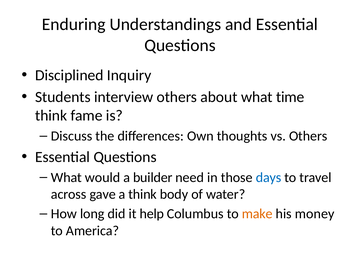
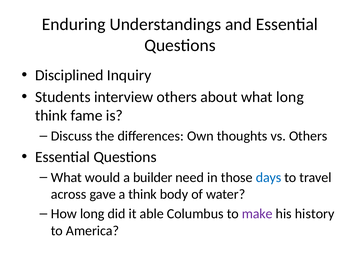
what time: time -> long
help: help -> able
make colour: orange -> purple
money: money -> history
